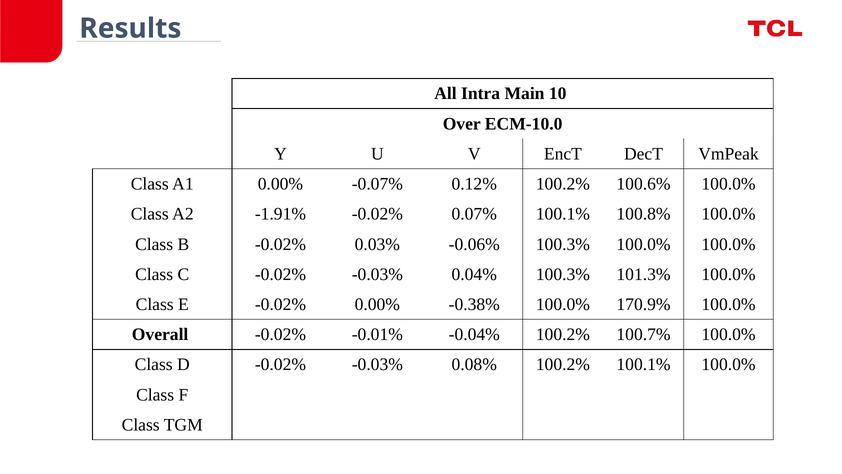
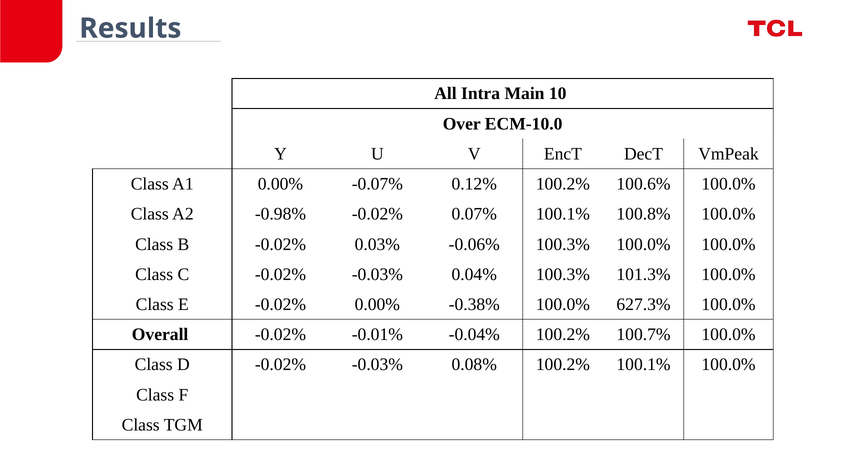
-1.91%: -1.91% -> -0.98%
170.9%: 170.9% -> 627.3%
